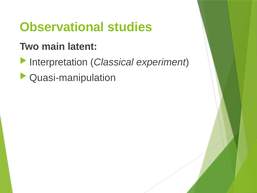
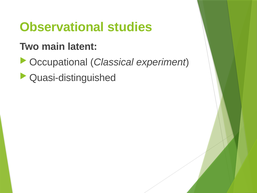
Interpretation: Interpretation -> Occupational
Quasi-manipulation: Quasi-manipulation -> Quasi-distinguished
